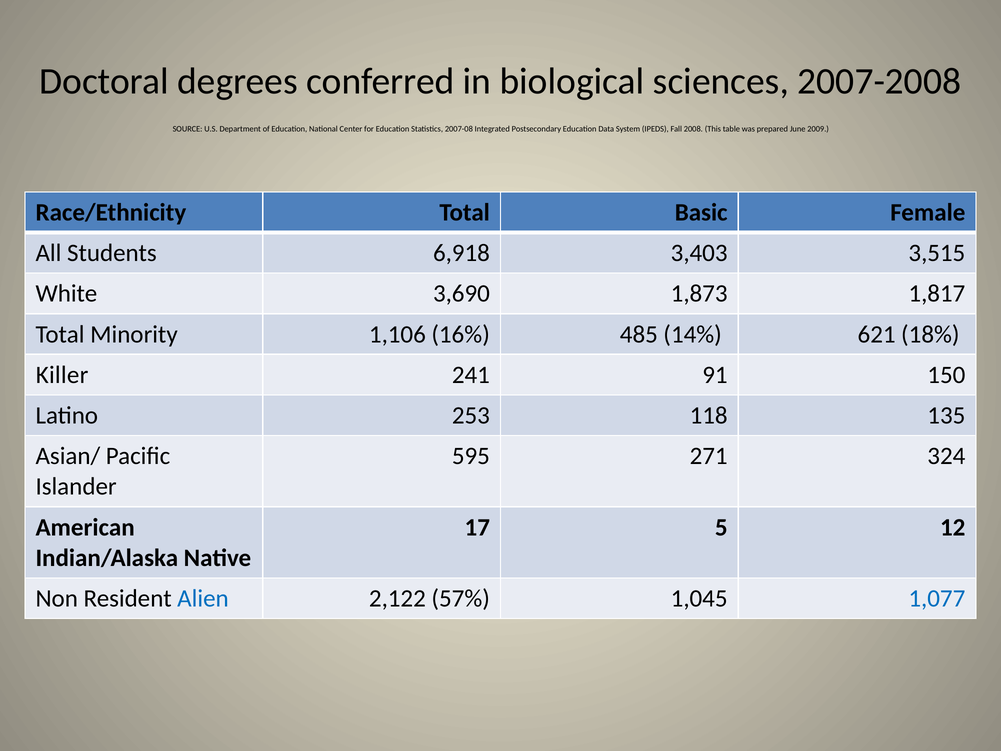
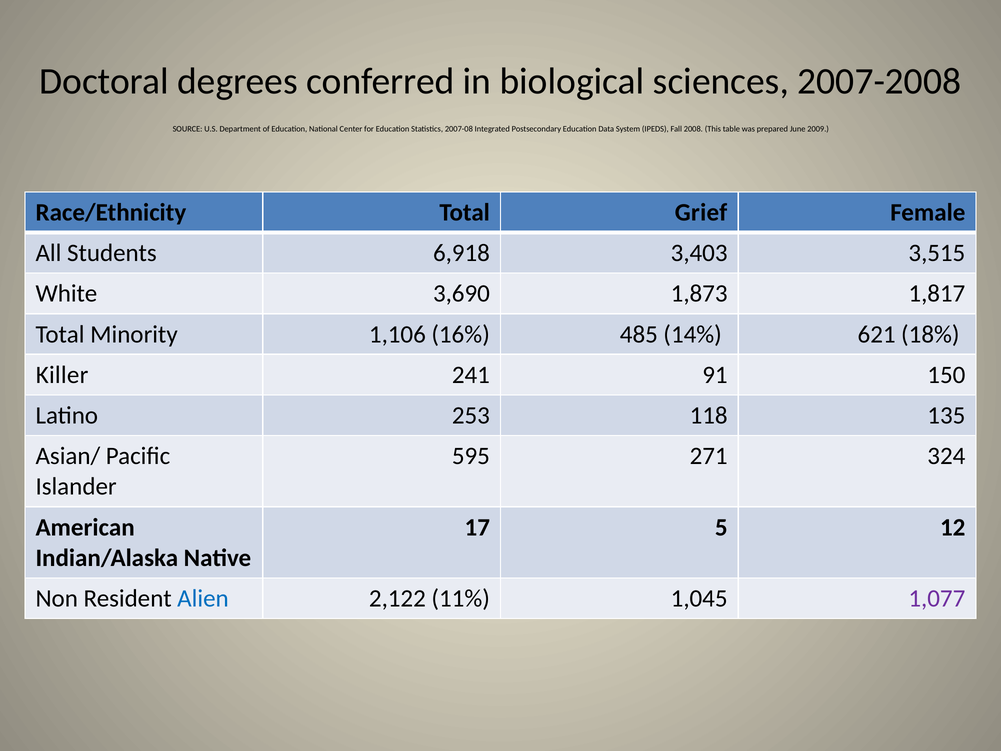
Basic: Basic -> Grief
57%: 57% -> 11%
1,077 colour: blue -> purple
